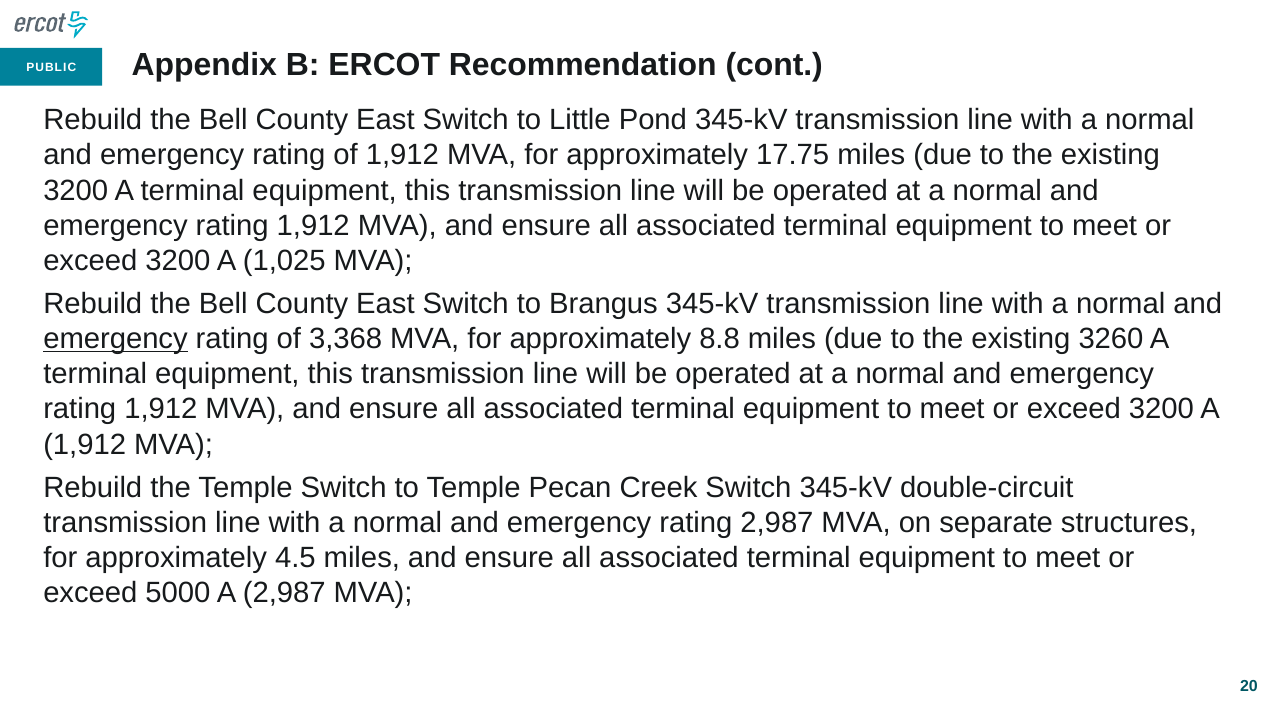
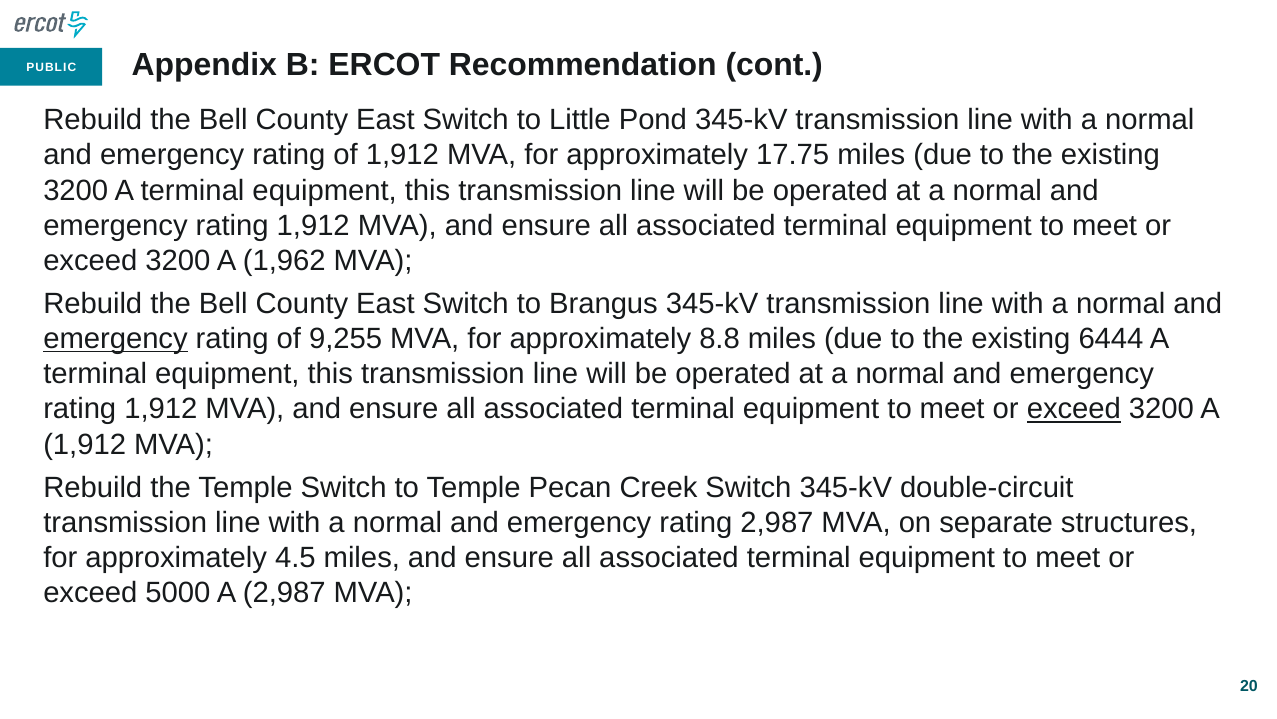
1,025: 1,025 -> 1,962
3,368: 3,368 -> 9,255
3260: 3260 -> 6444
exceed at (1074, 409) underline: none -> present
